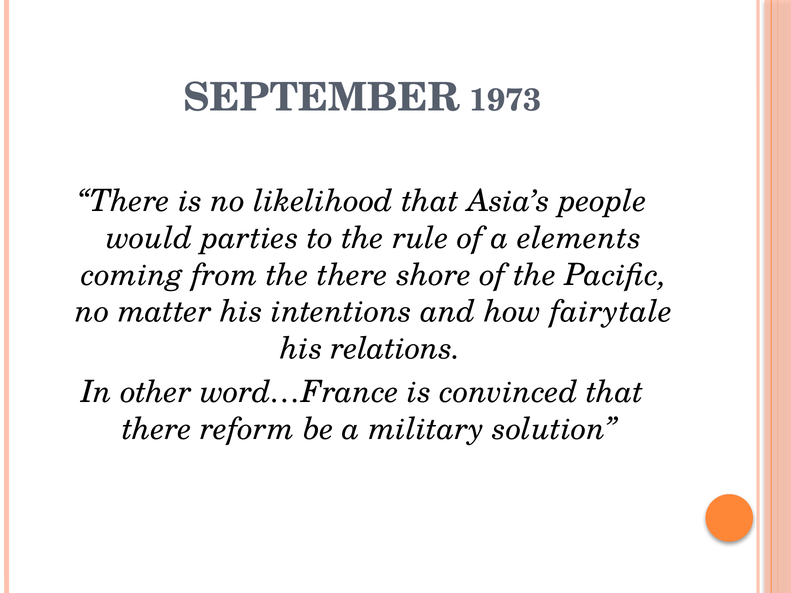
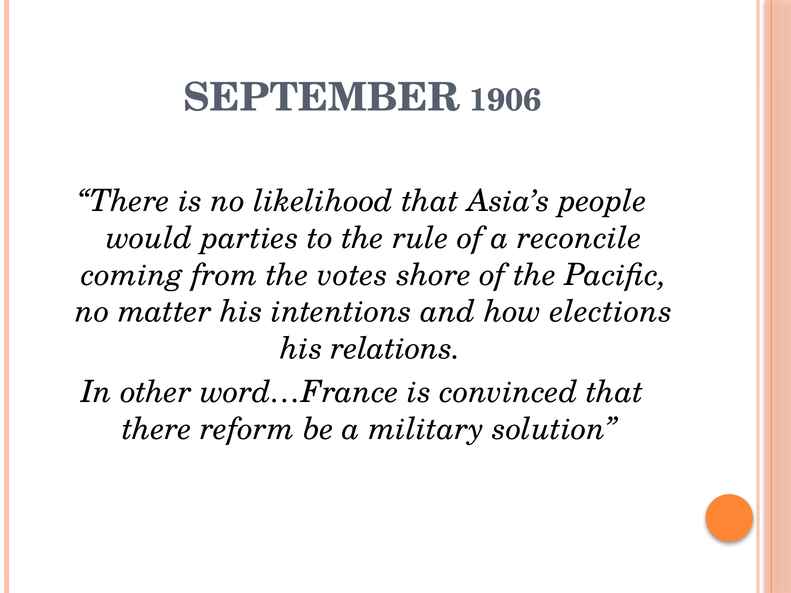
1973: 1973 -> 1906
elements: elements -> reconcile
the there: there -> votes
fairytale: fairytale -> elections
